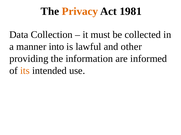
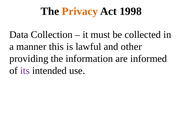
1981: 1981 -> 1998
into: into -> this
its colour: orange -> purple
